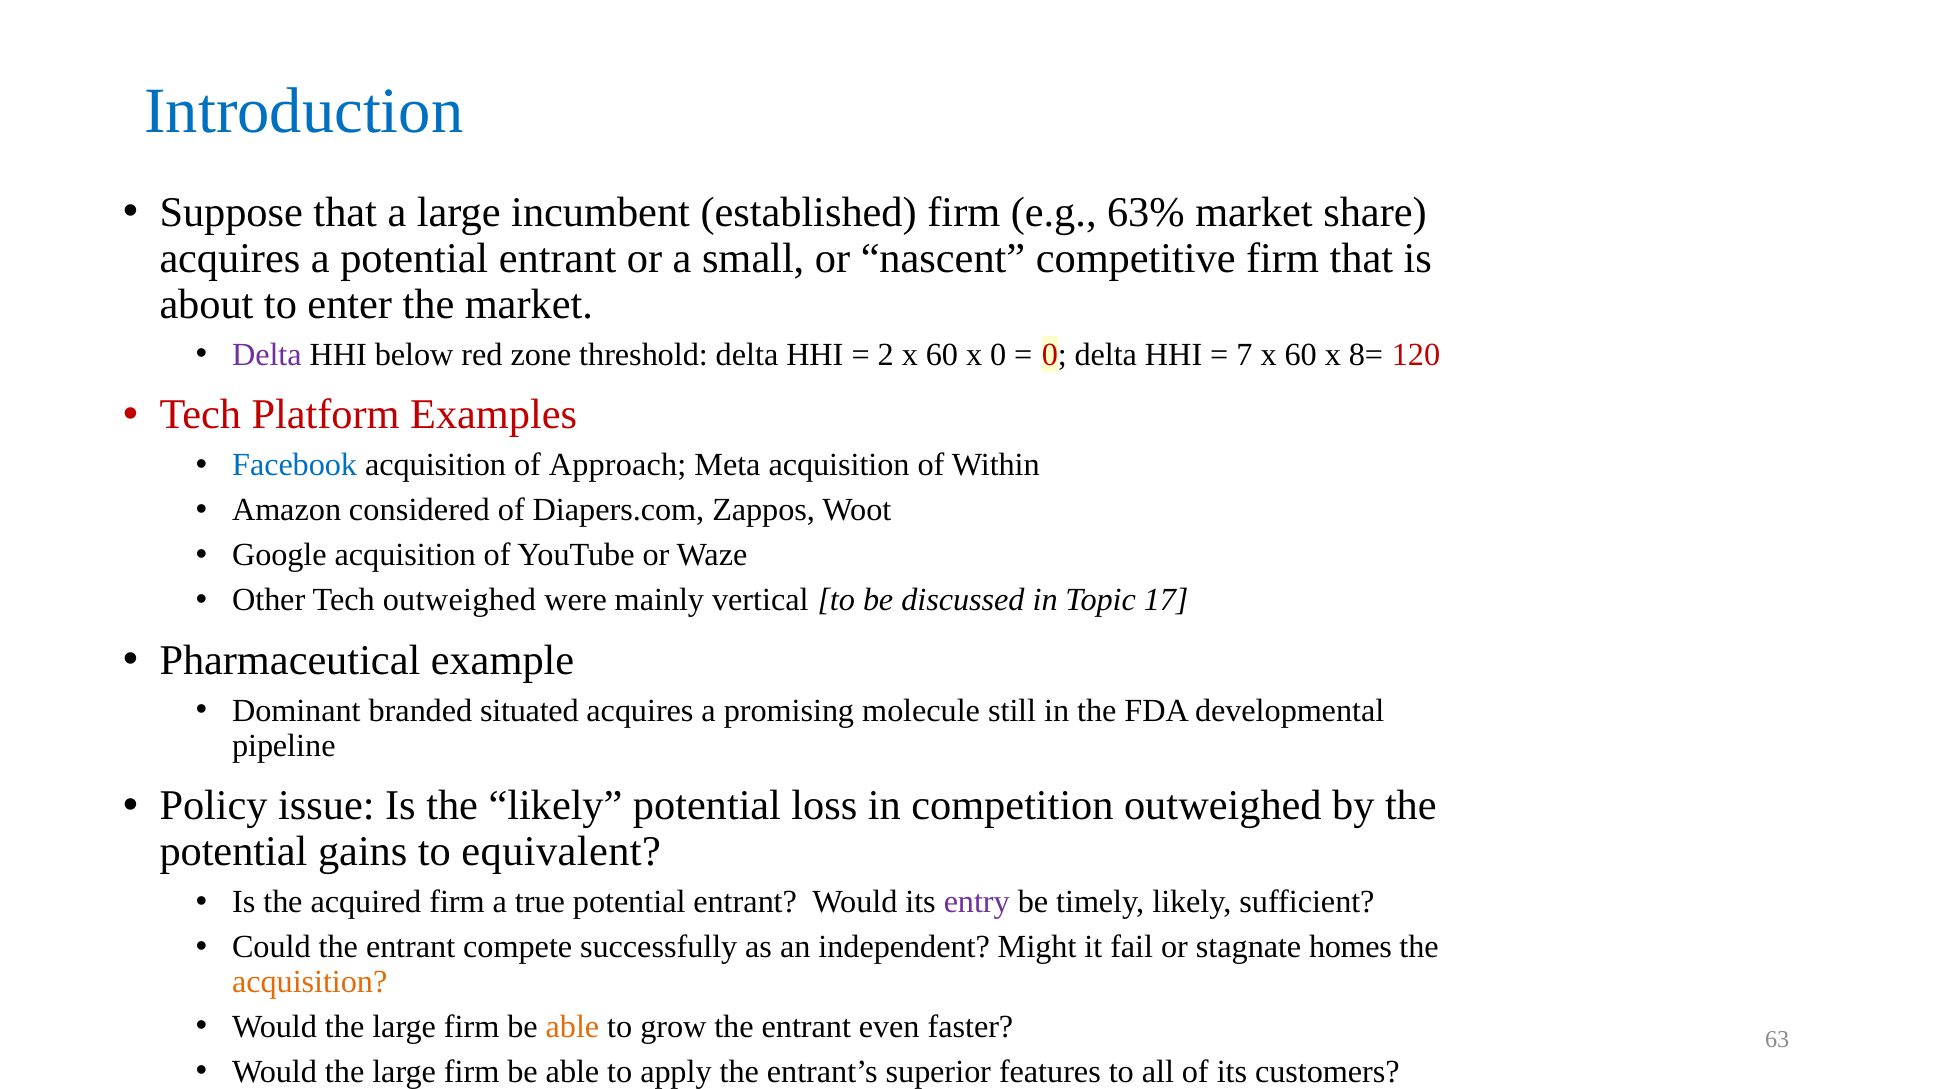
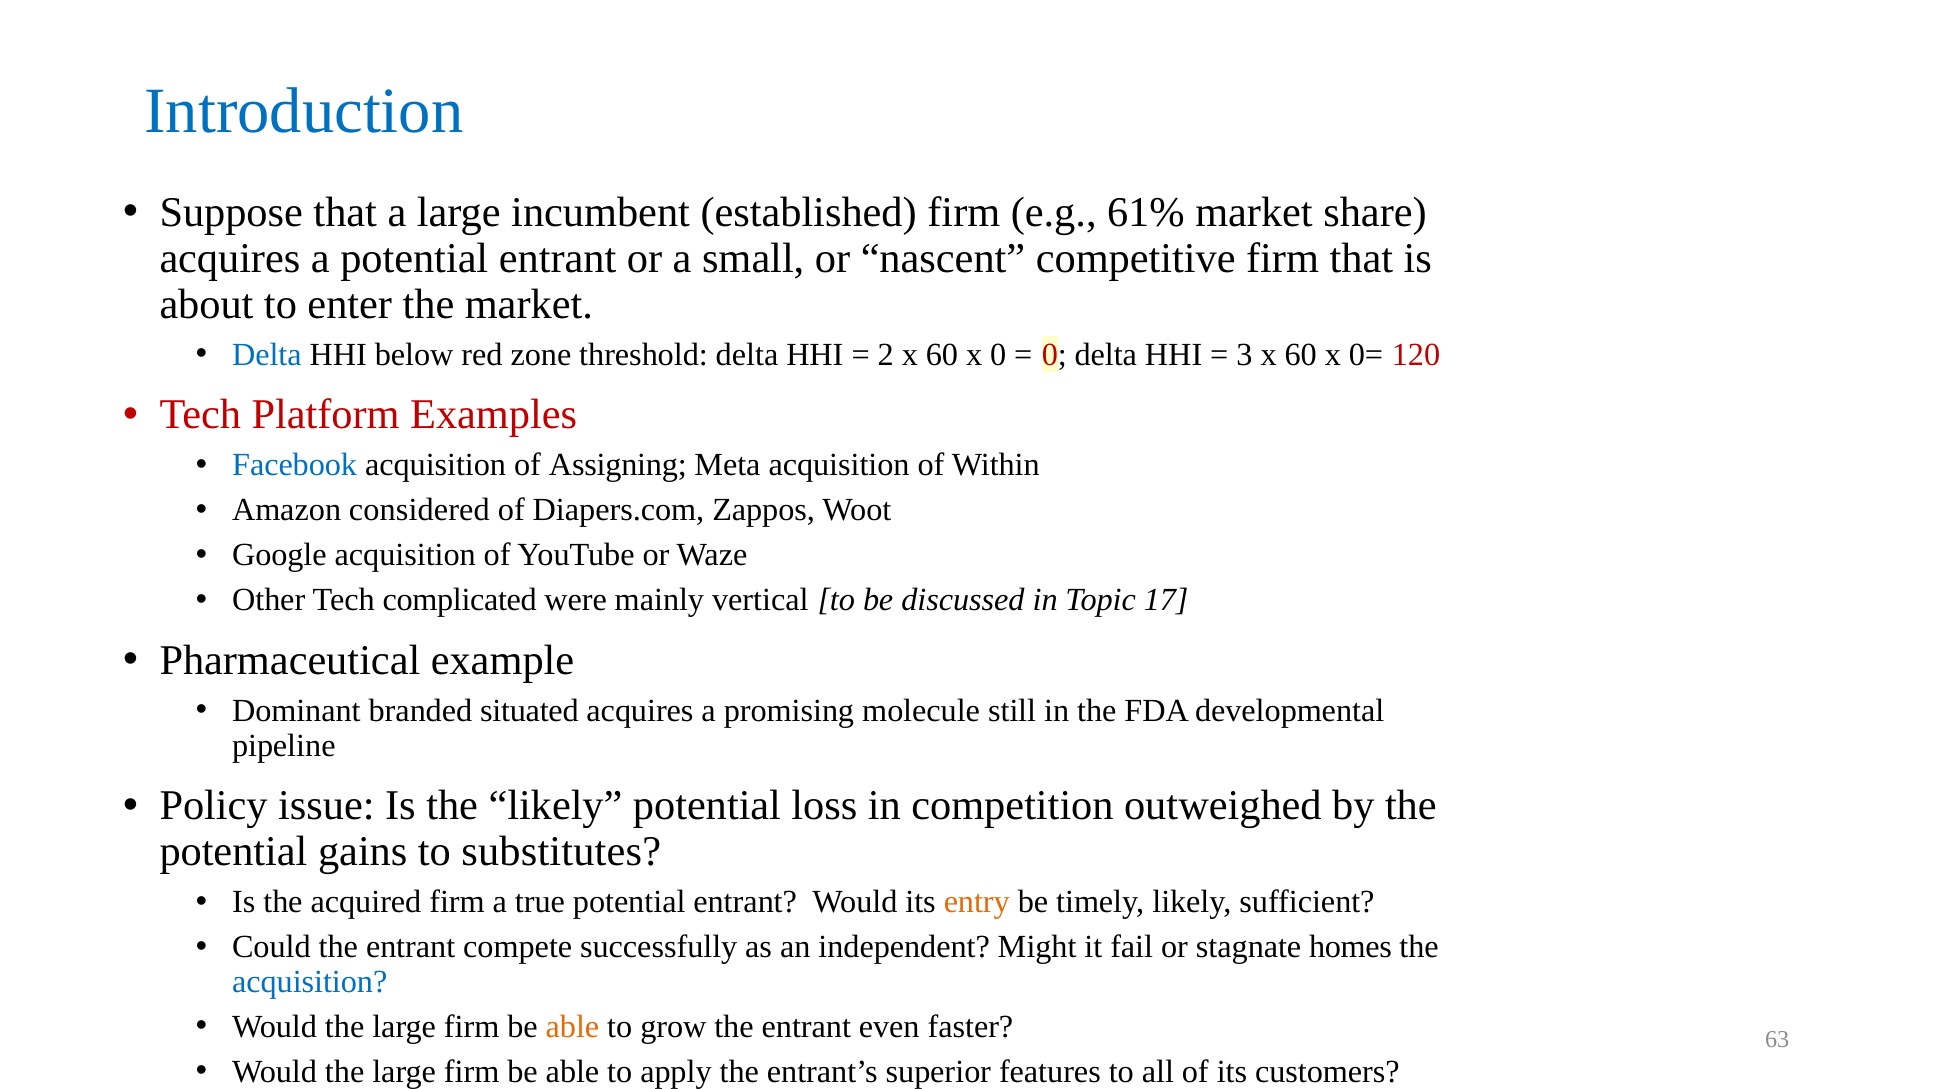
63%: 63% -> 61%
Delta at (267, 355) colour: purple -> blue
7: 7 -> 3
8=: 8= -> 0=
Approach: Approach -> Assigning
Tech outweighed: outweighed -> complicated
equivalent: equivalent -> substitutes
entry colour: purple -> orange
acquisition at (310, 982) colour: orange -> blue
